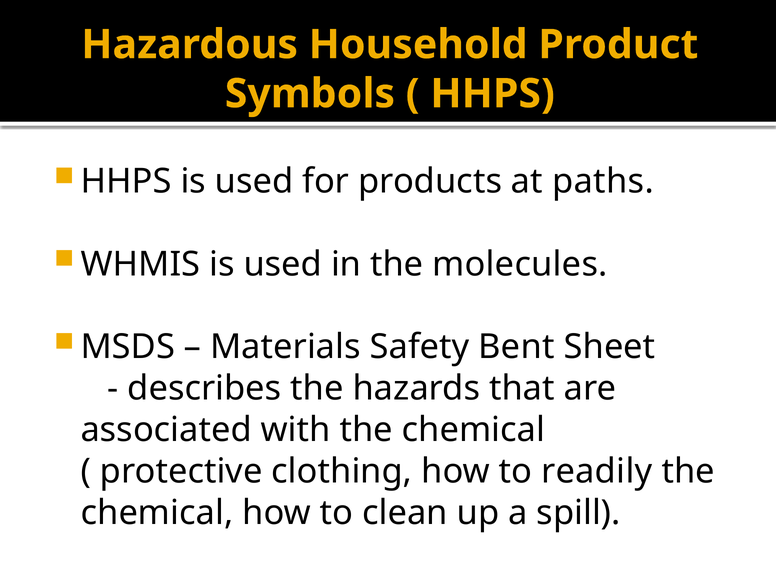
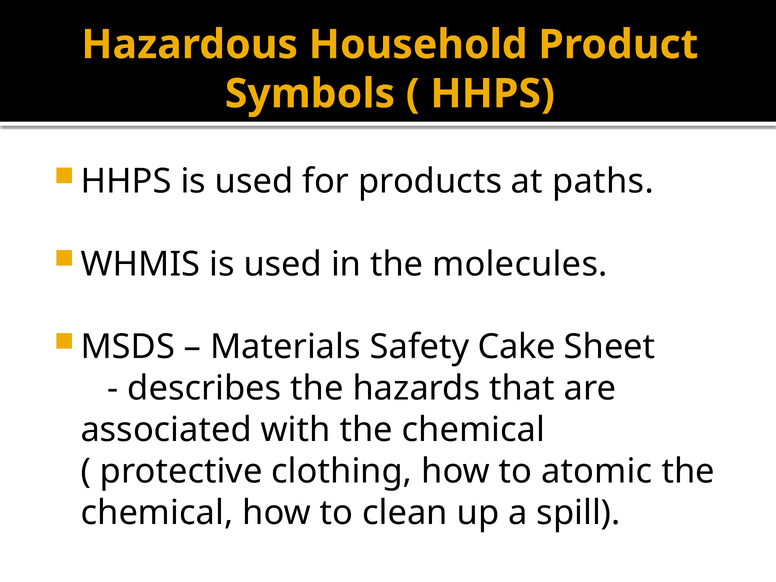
Bent: Bent -> Cake
readily: readily -> atomic
